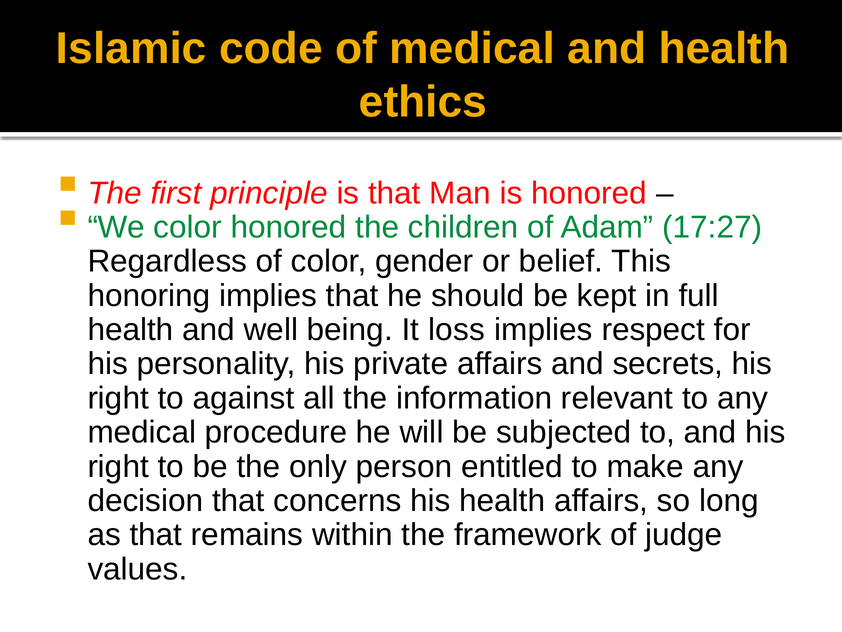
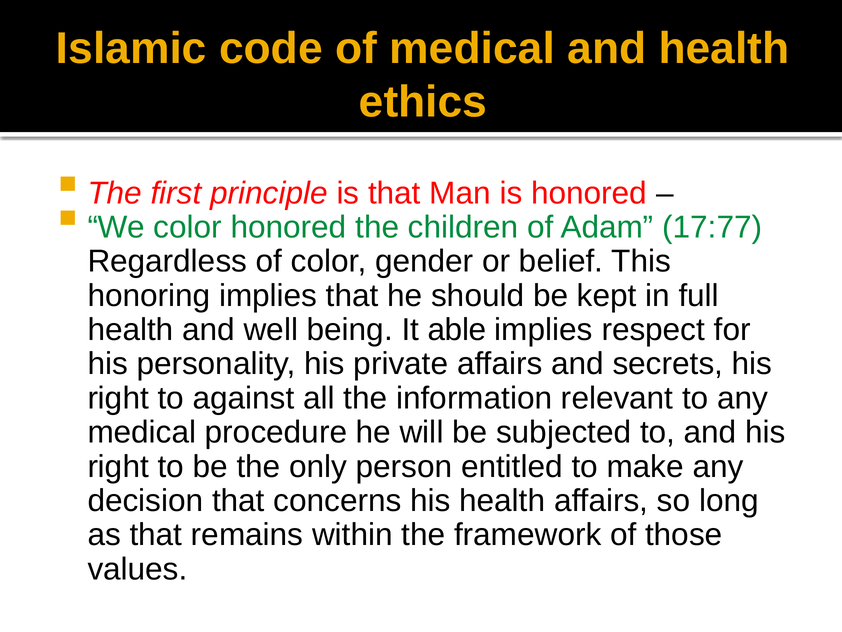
17:27: 17:27 -> 17:77
loss: loss -> able
judge: judge -> those
